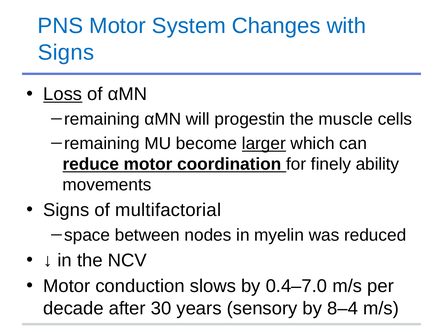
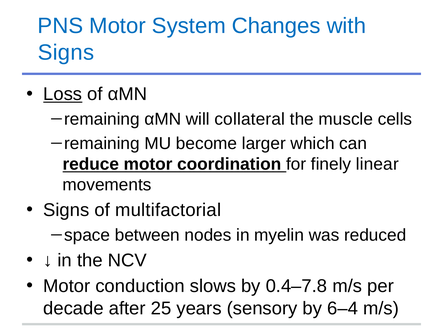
progestin: progestin -> collateral
larger underline: present -> none
ability: ability -> linear
0.4–7.0: 0.4–7.0 -> 0.4–7.8
30: 30 -> 25
8–4: 8–4 -> 6–4
